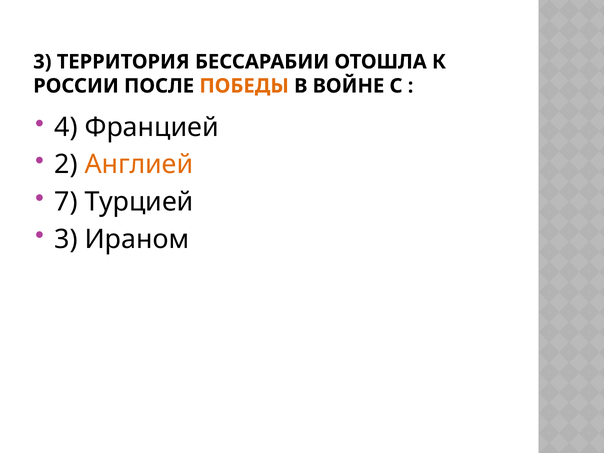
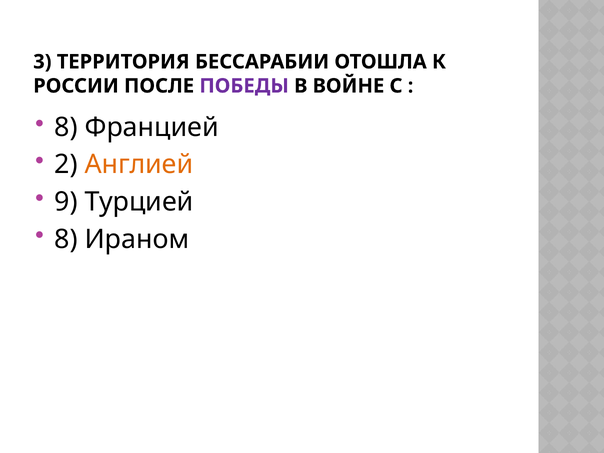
ПОБЕДЫ colour: orange -> purple
4 at (66, 127): 4 -> 8
7: 7 -> 9
3 at (66, 239): 3 -> 8
